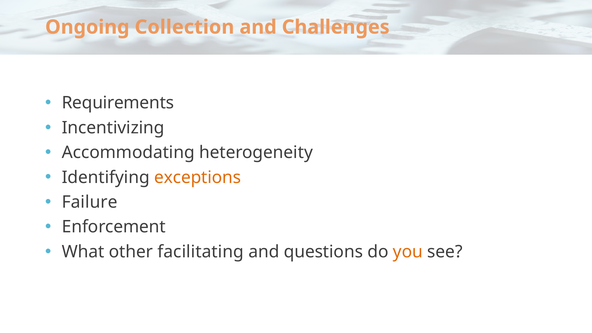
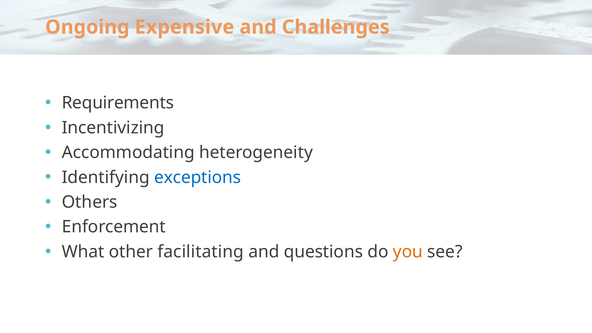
Collection: Collection -> Expensive
exceptions colour: orange -> blue
Failure: Failure -> Others
